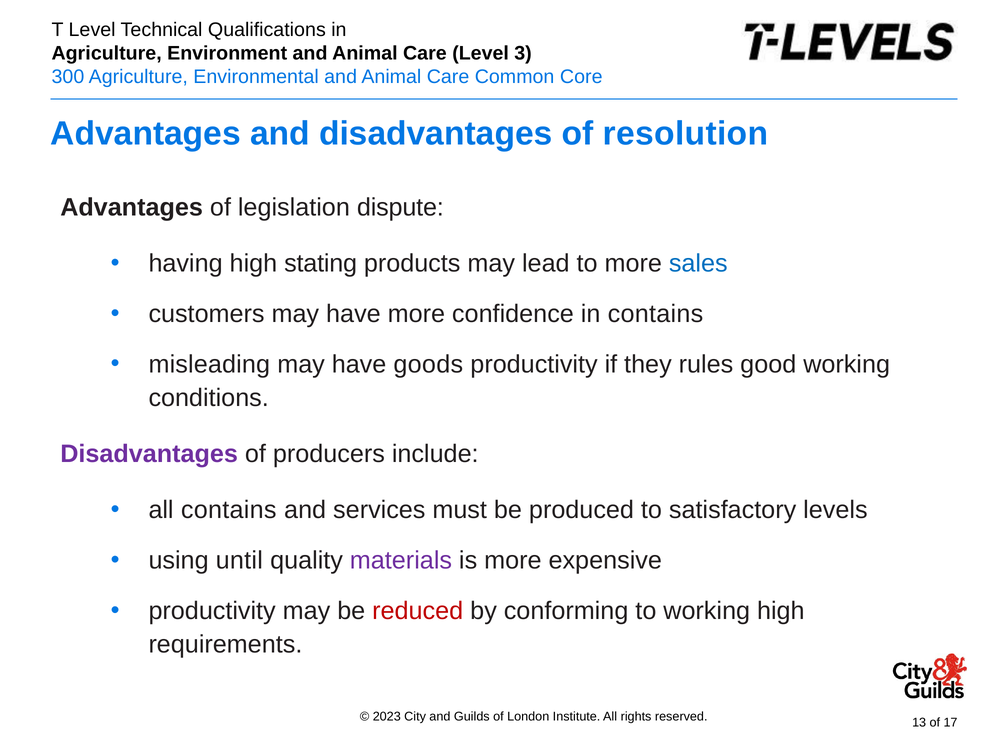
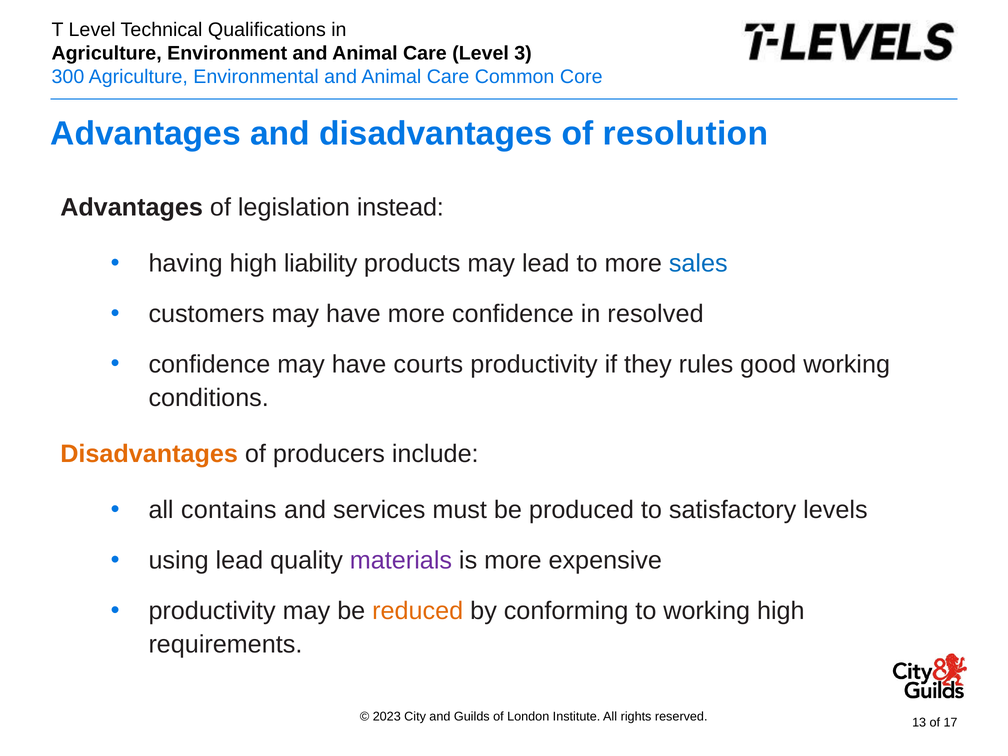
dispute: dispute -> instead
stating: stating -> liability
in contains: contains -> resolved
misleading at (209, 364): misleading -> confidence
goods: goods -> courts
Disadvantages at (149, 454) colour: purple -> orange
using until: until -> lead
reduced colour: red -> orange
